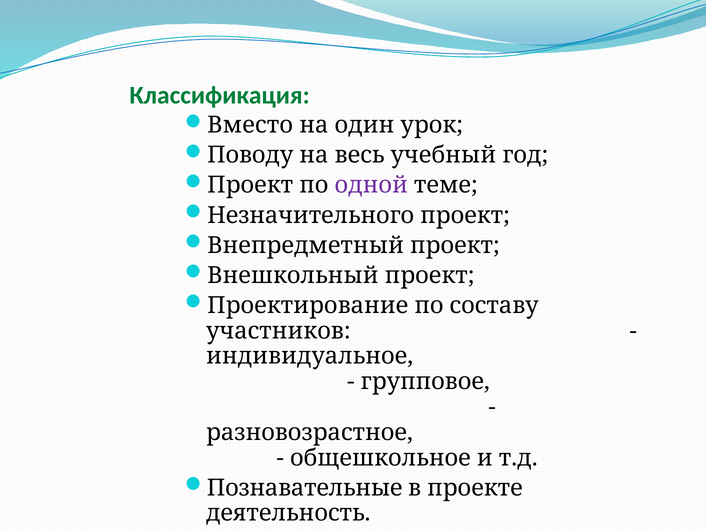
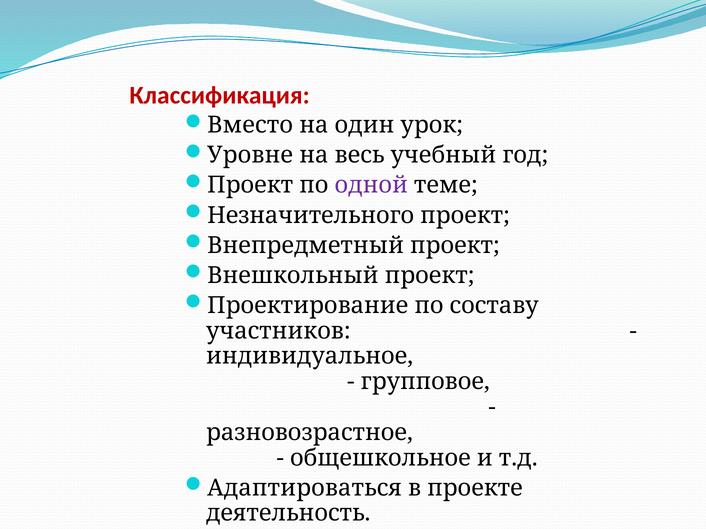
Классификация colour: green -> red
Поводу: Поводу -> Уровне
Познавательные: Познавательные -> Адаптироваться
